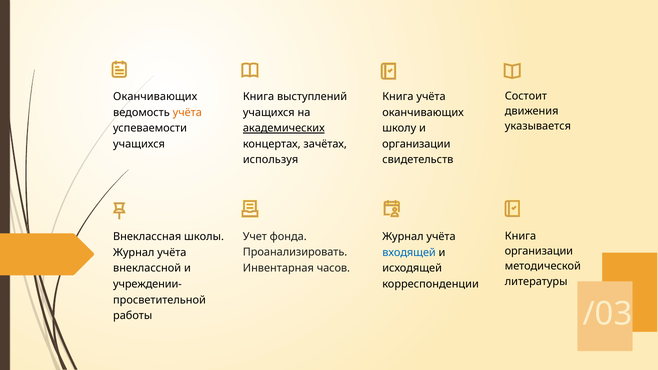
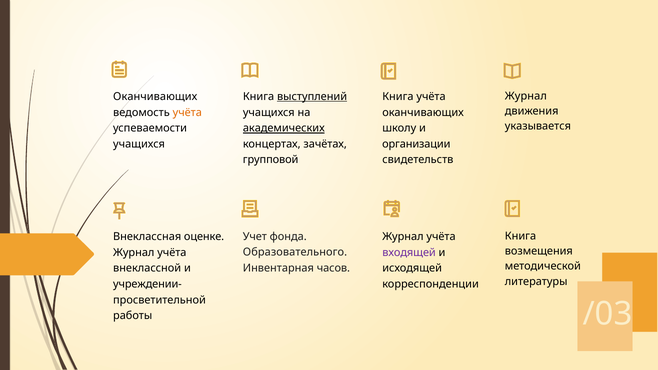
Состоит at (526, 96): Состоит -> Журнал
выступлений underline: none -> present
используя: используя -> групповой
школы: школы -> оценке
организации at (539, 251): организации -> возмещения
Проанализировать: Проанализировать -> Образовательного
входящей colour: blue -> purple
